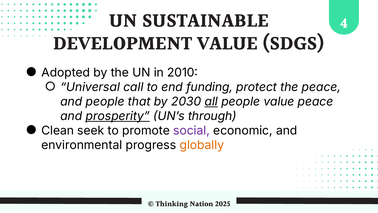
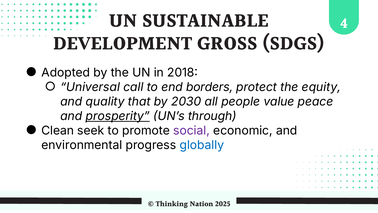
DEVELOPMENT VALUE: VALUE -> GROSS
2010: 2010 -> 2018
funding: funding -> borders
the peace: peace -> equity
and people: people -> quality
all underline: present -> none
globally colour: orange -> blue
